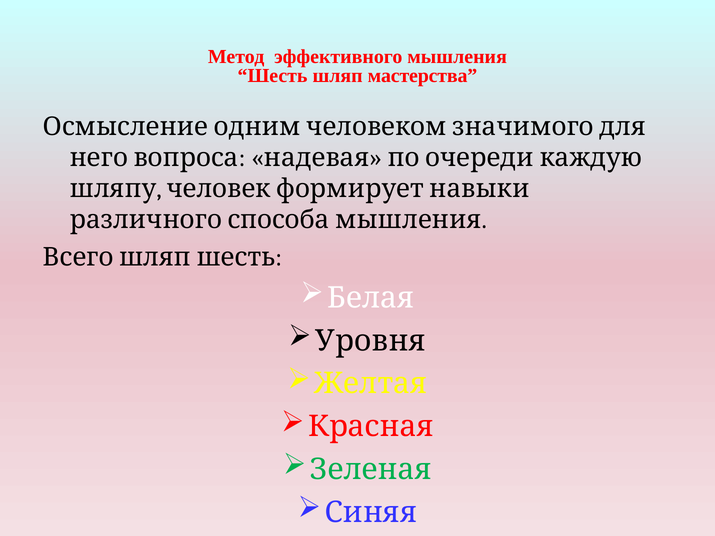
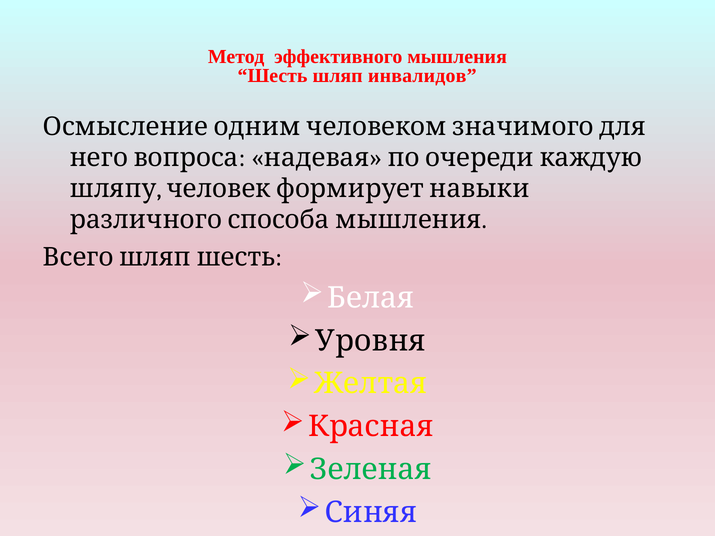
мастерства: мастерства -> инвалидов
